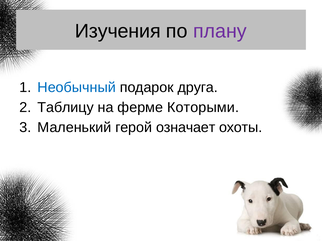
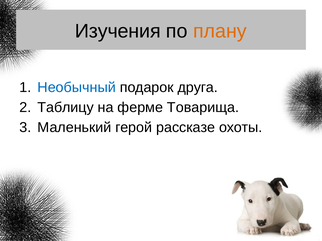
плану colour: purple -> orange
Которыми: Которыми -> Товарища
означает: означает -> рассказе
